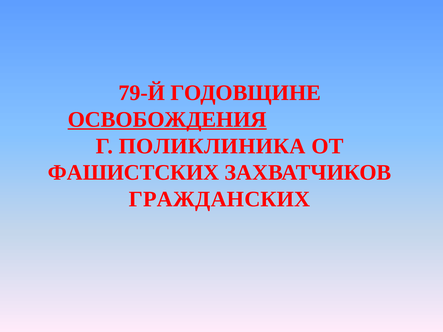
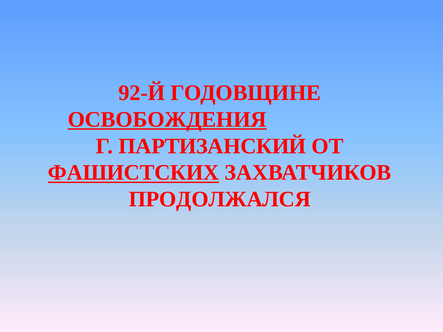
79-Й: 79-Й -> 92-Й
ПОЛИКЛИНИКА: ПОЛИКЛИНИКА -> ПАРТИЗАНСКИЙ
ФАШИСТСКИХ underline: none -> present
ГРАЖДАНСКИХ: ГРАЖДАНСКИХ -> ПРОДОЛЖАЛСЯ
